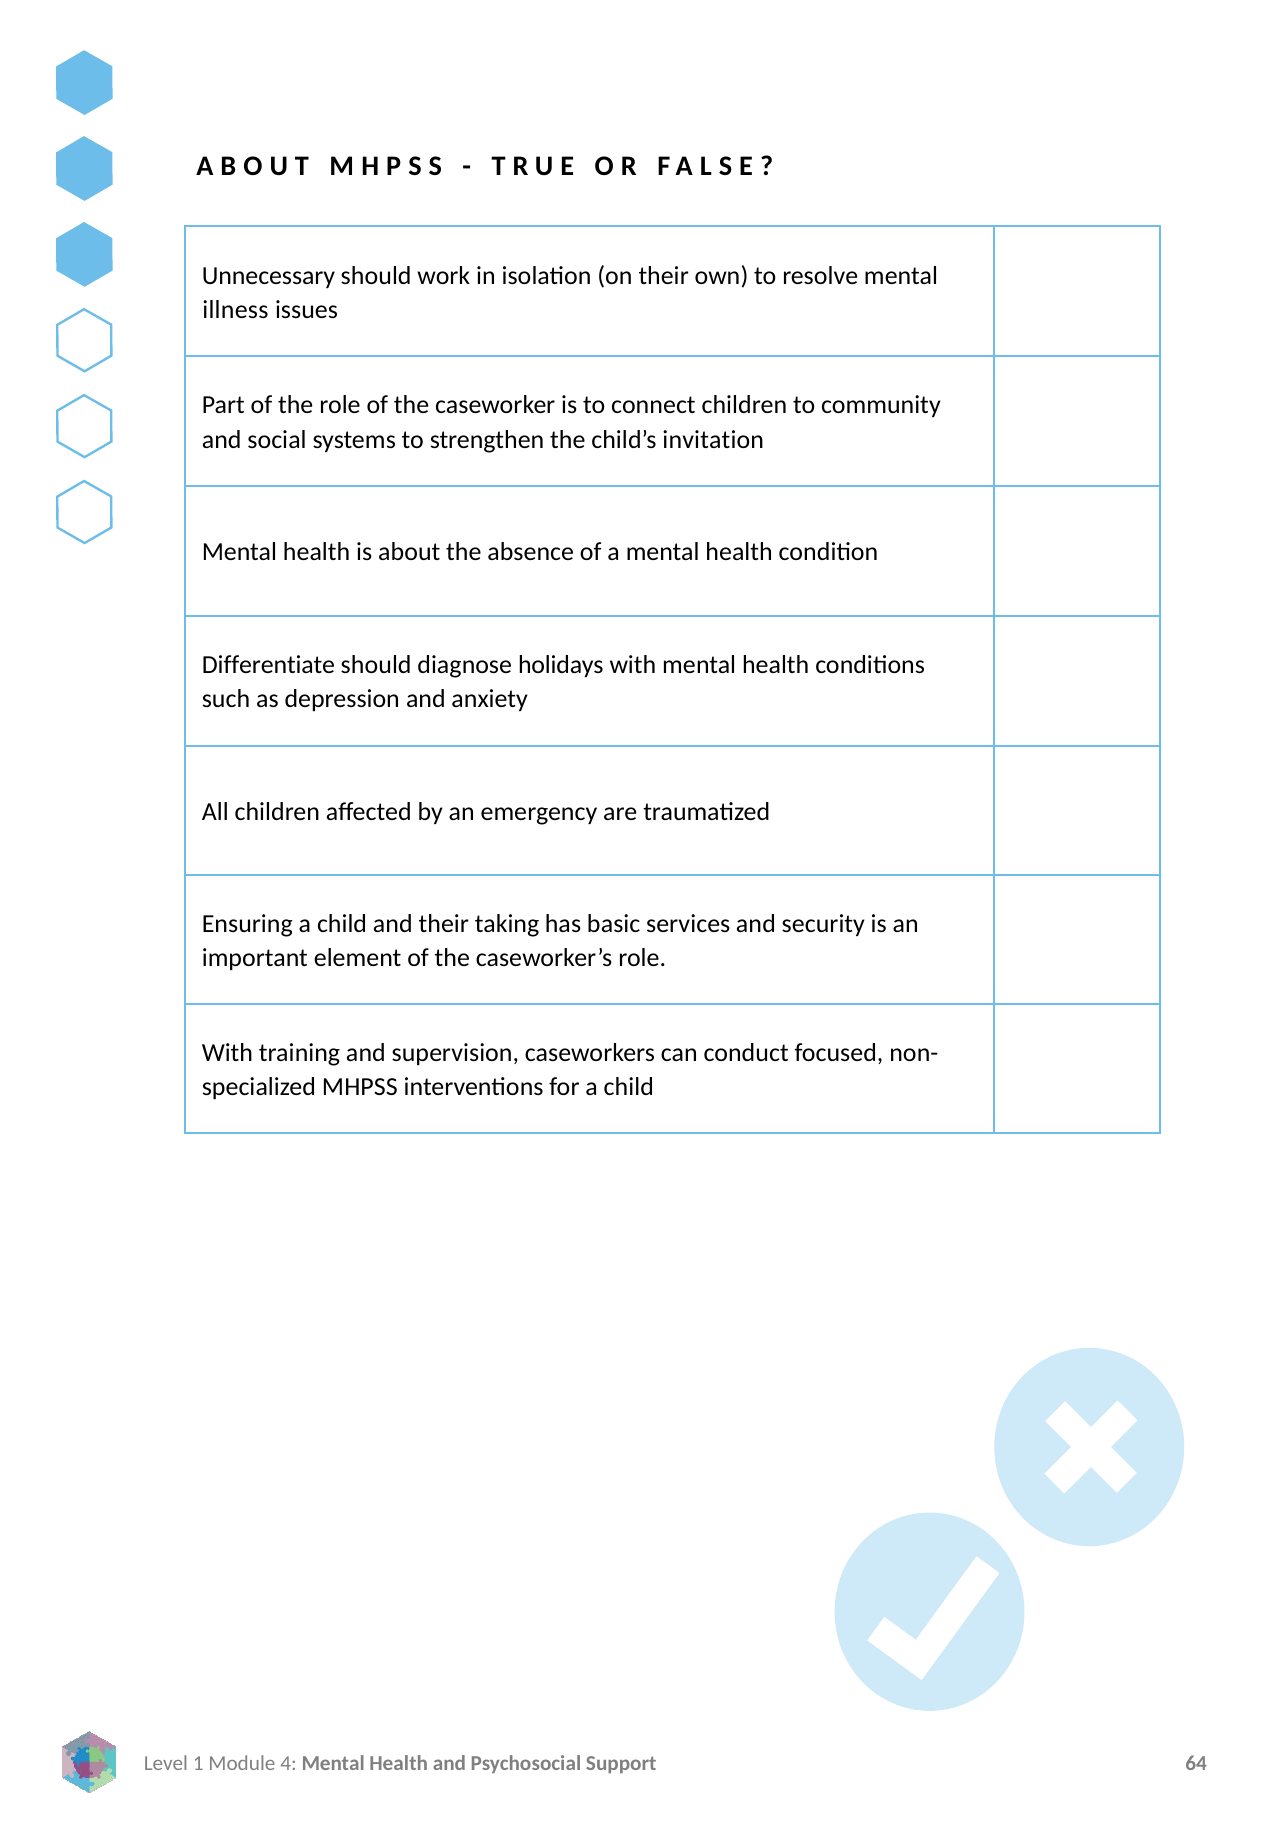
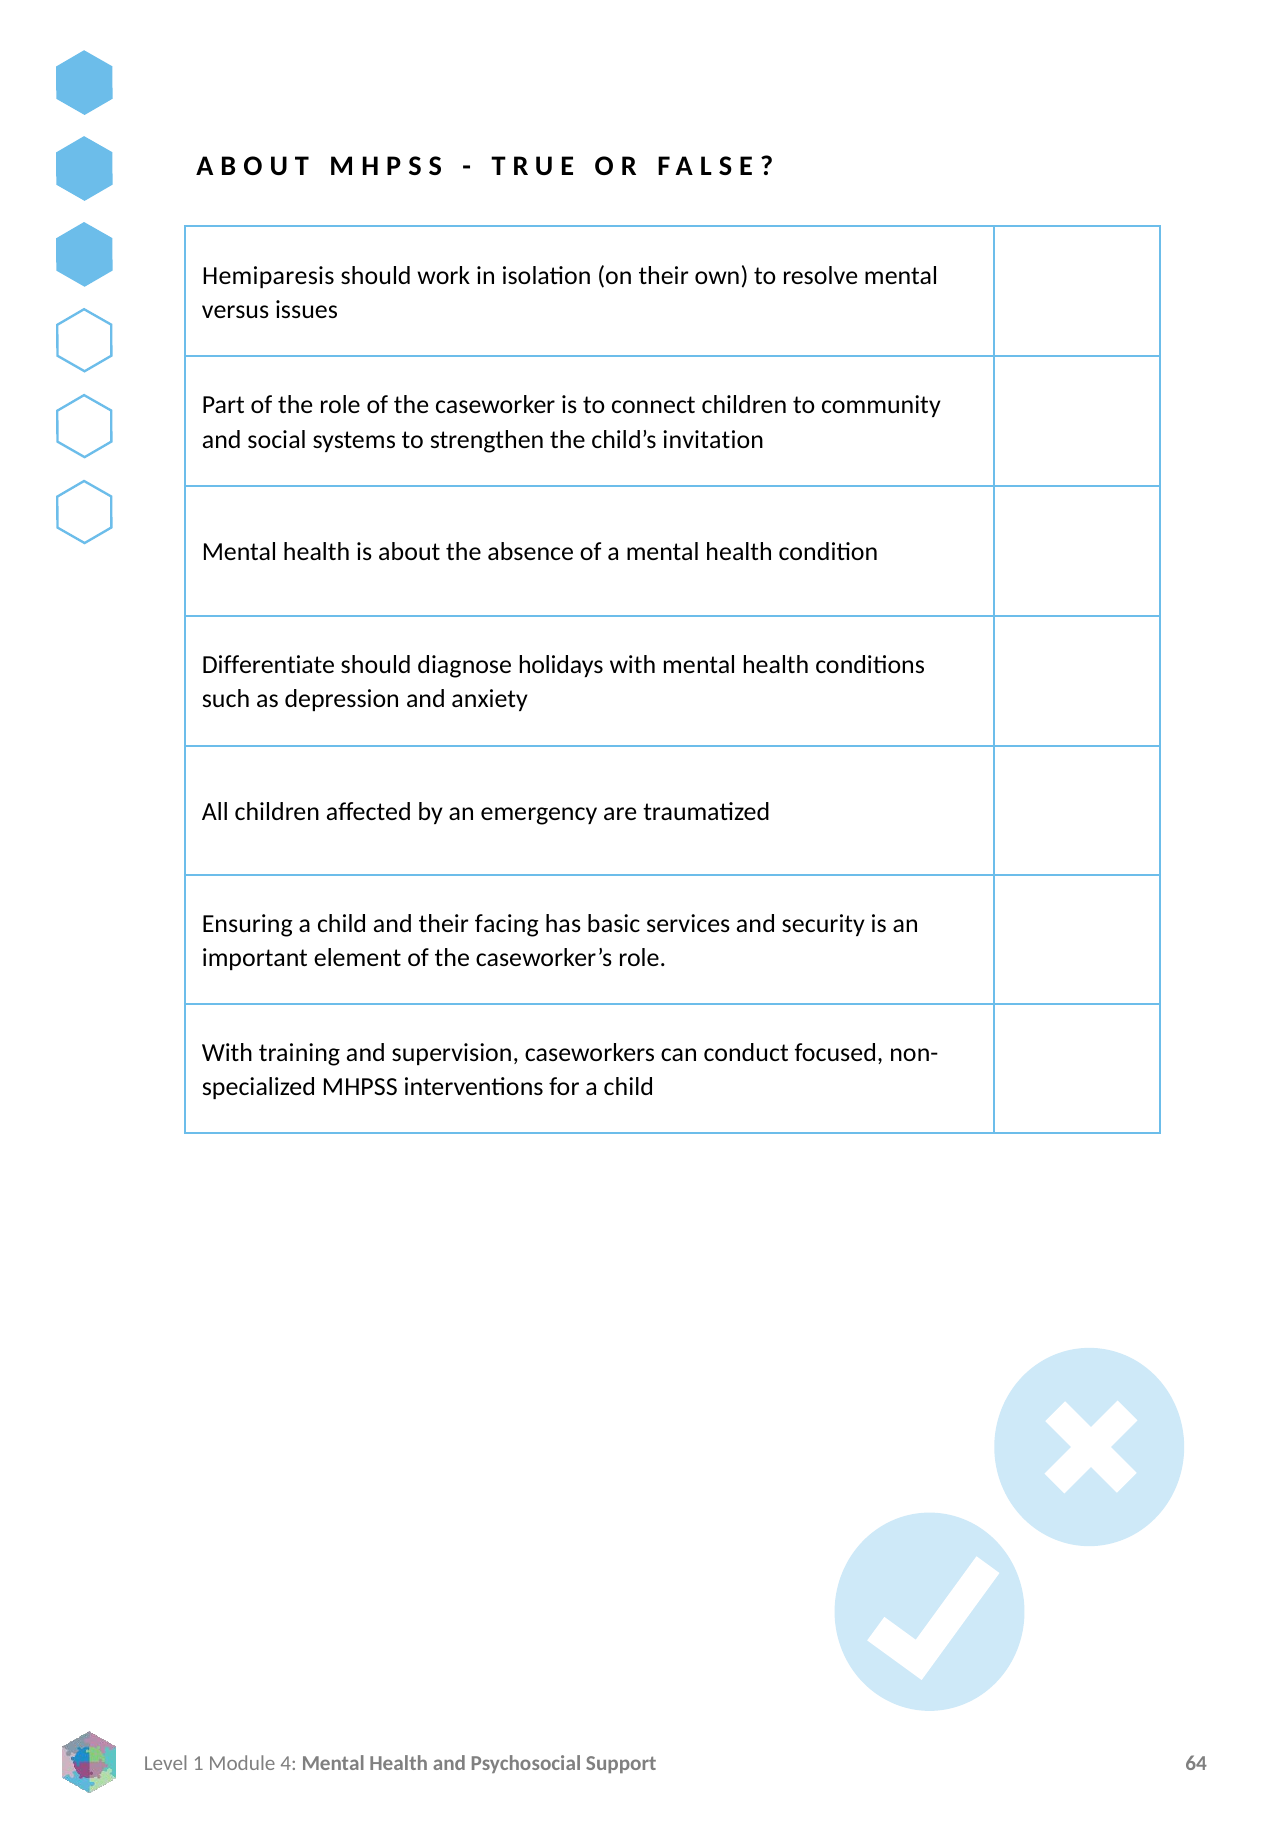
Unnecessary: Unnecessary -> Hemiparesis
illness: illness -> versus
taking: taking -> facing
